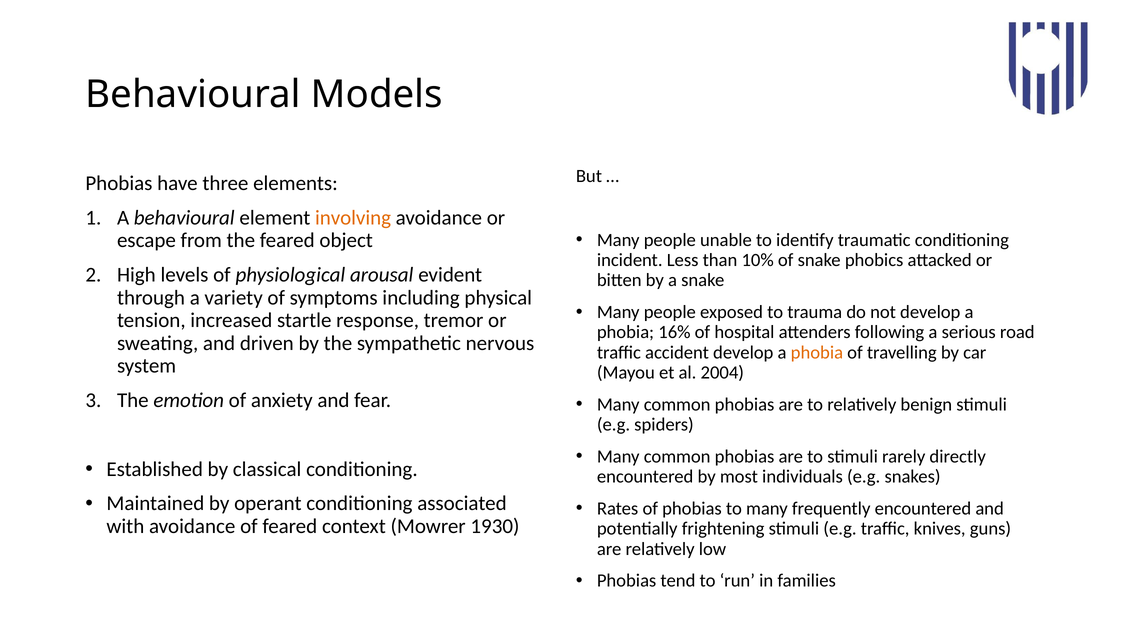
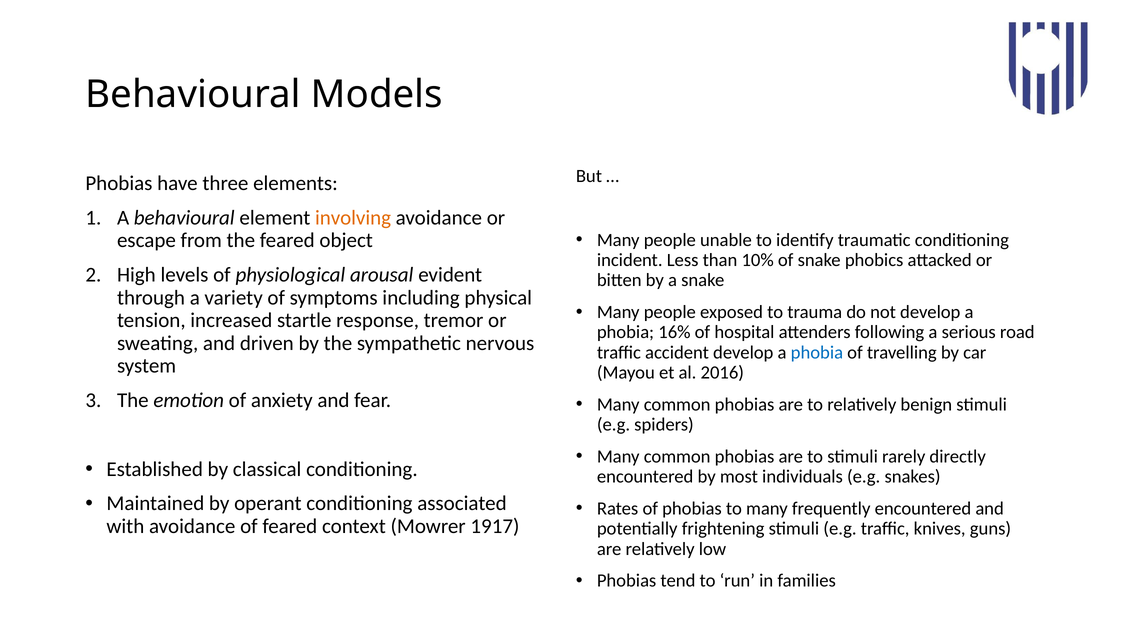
phobia at (817, 352) colour: orange -> blue
2004: 2004 -> 2016
1930: 1930 -> 1917
